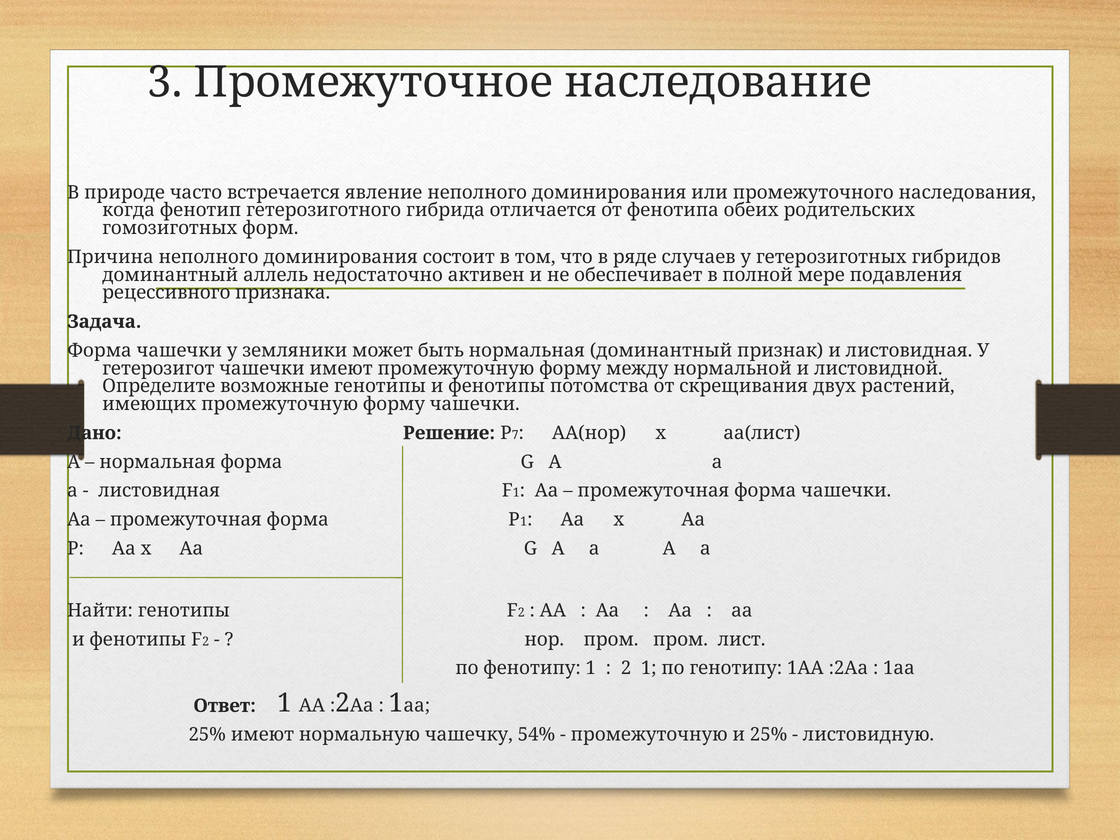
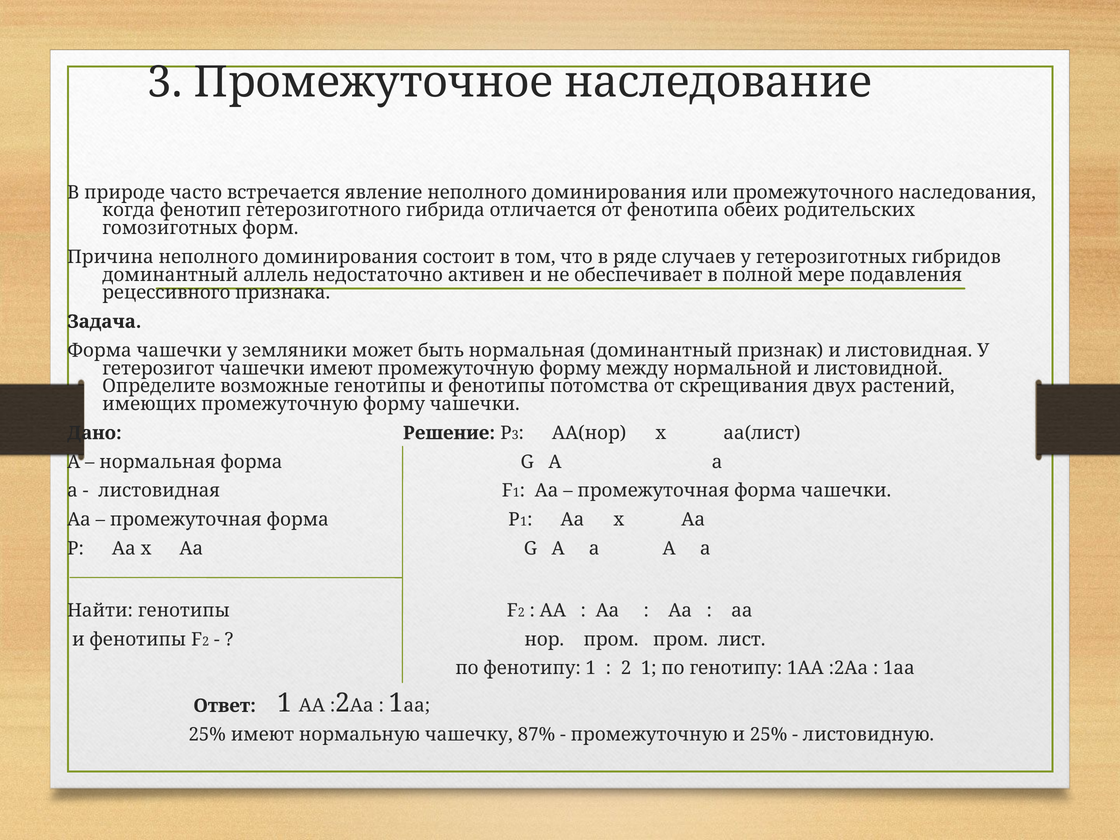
Р 7: 7 -> 3
54%: 54% -> 87%
